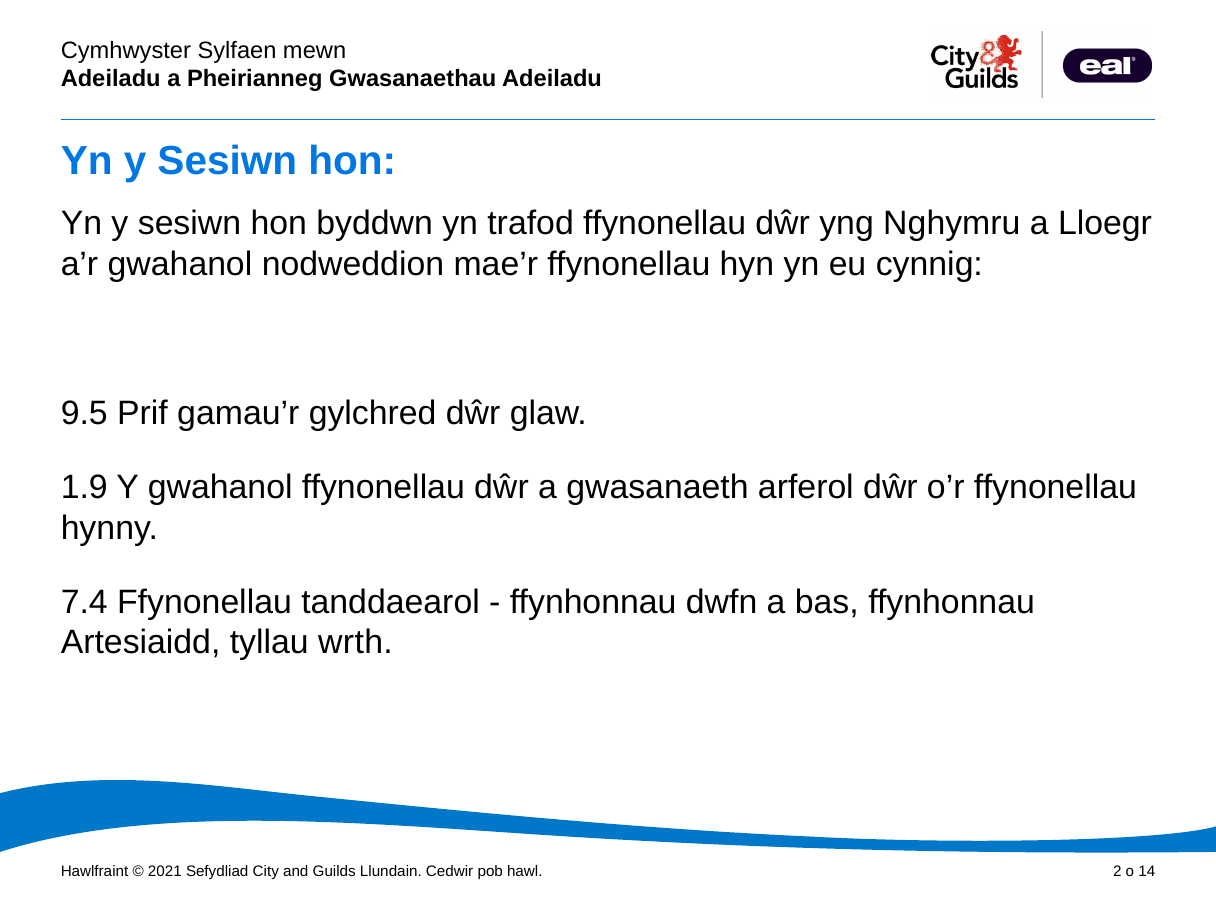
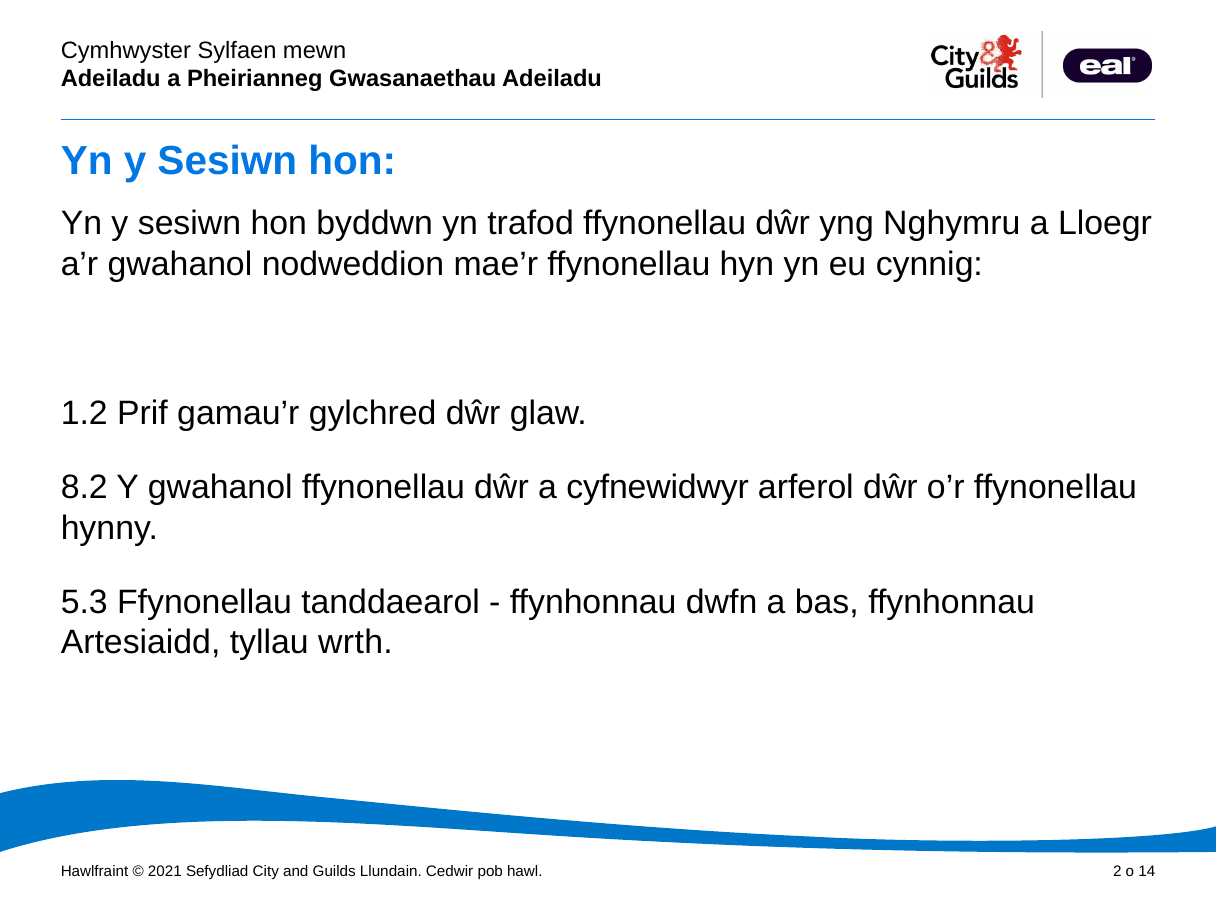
9.5: 9.5 -> 1.2
1.9: 1.9 -> 8.2
gwasanaeth: gwasanaeth -> cyfnewidwyr
7.4: 7.4 -> 5.3
